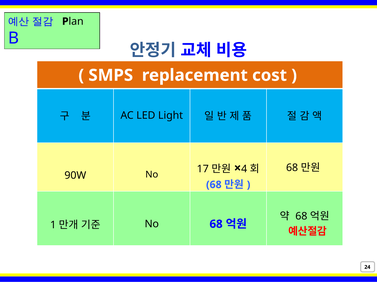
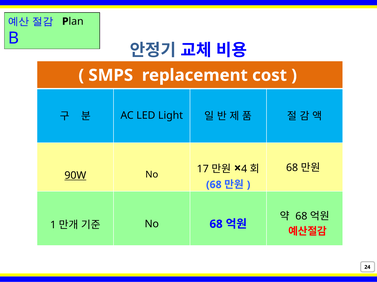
90W underline: none -> present
